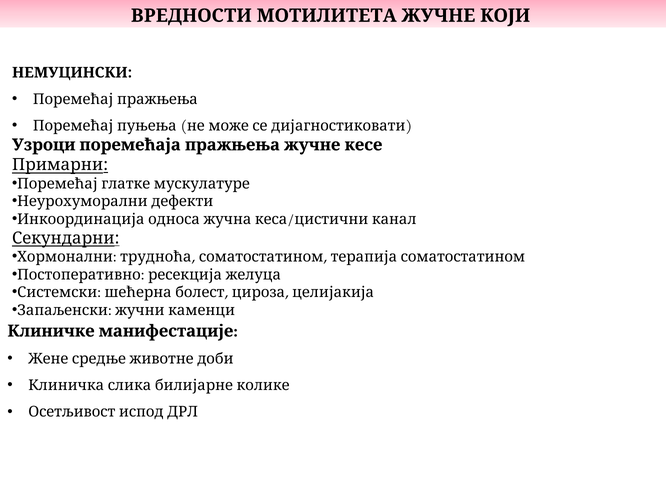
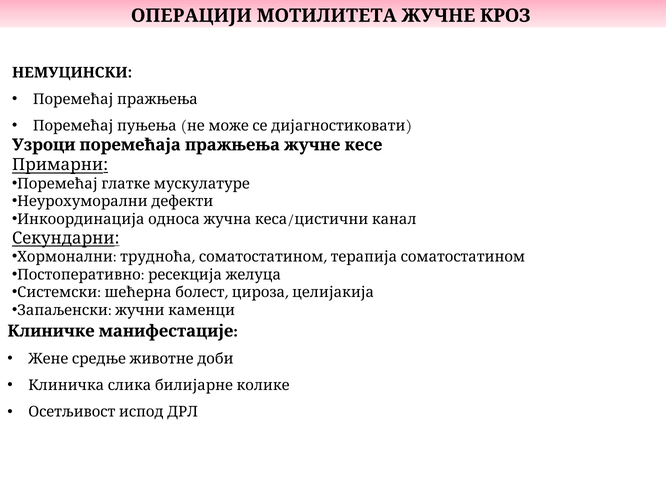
ВРЕДНОСТИ: ВРЕДНОСТИ -> ОПЕРАЦИЈИ
КОЈИ: КОЈИ -> КРОЗ
